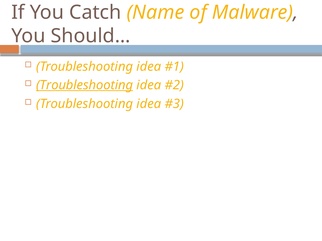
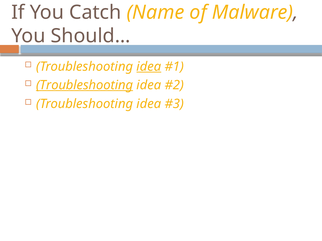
idea at (149, 67) underline: none -> present
